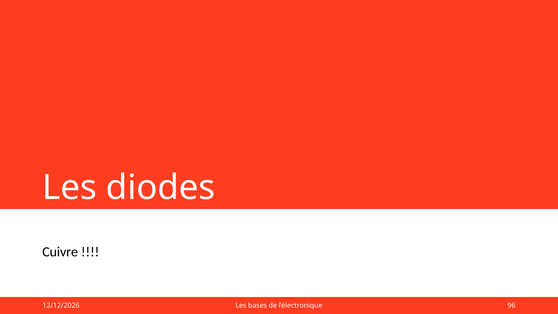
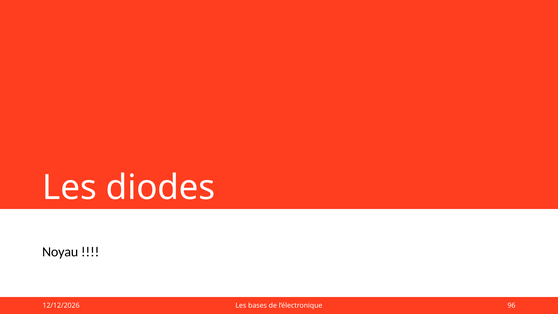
Cuivre: Cuivre -> Noyau
